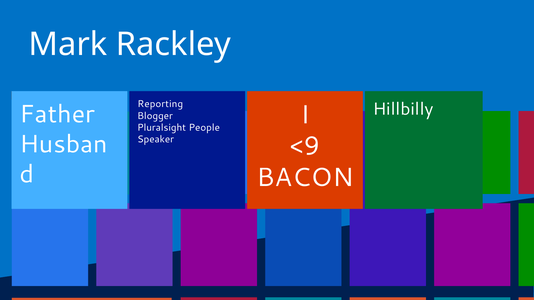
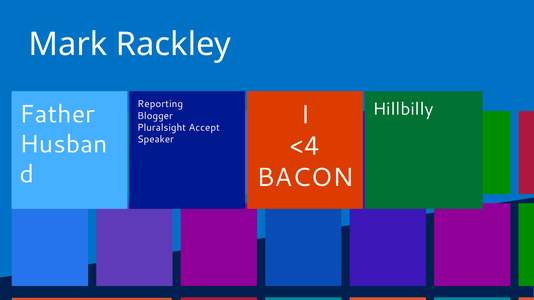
People: People -> Accept
<9: <9 -> <4
